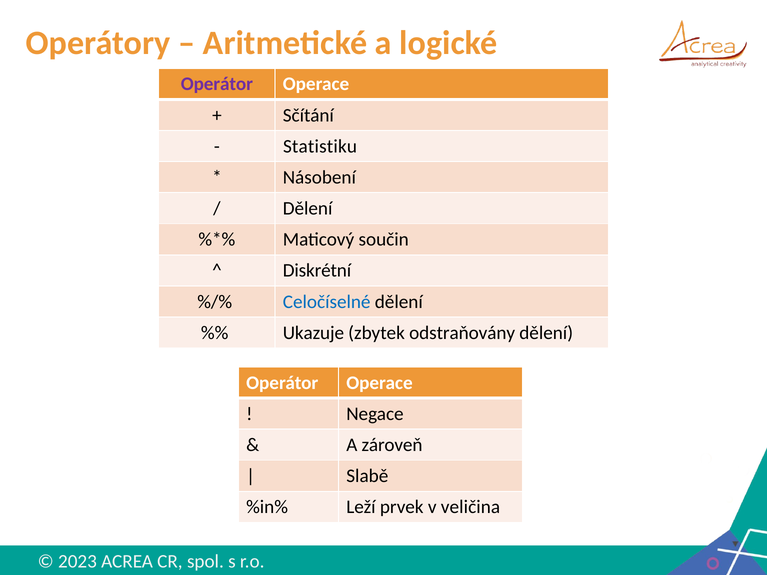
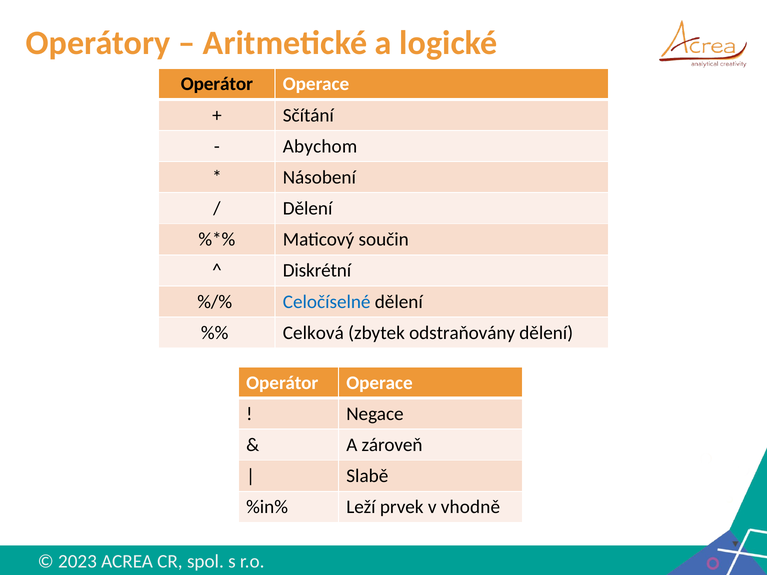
Operátor at (217, 84) colour: purple -> black
Statistiku: Statistiku -> Abychom
Ukazuje: Ukazuje -> Celková
veličina: veličina -> vhodně
